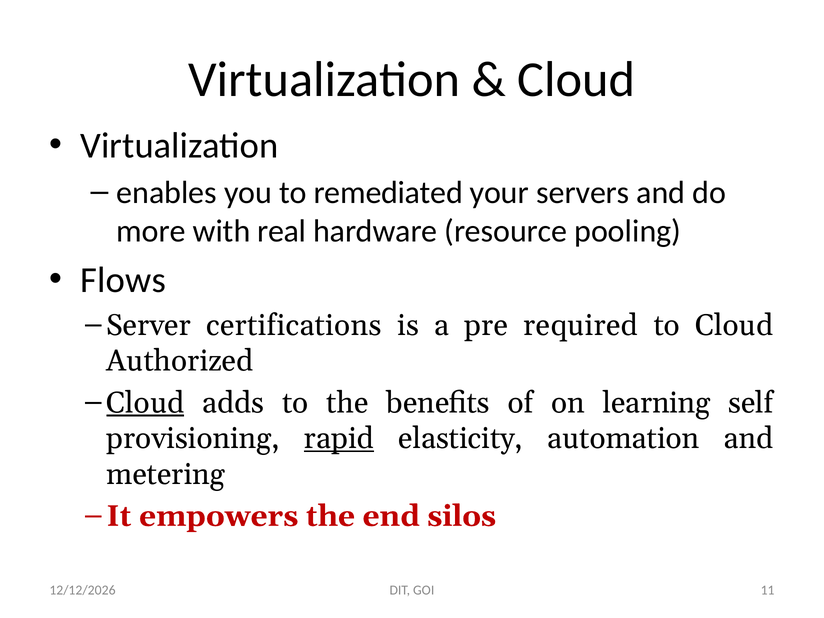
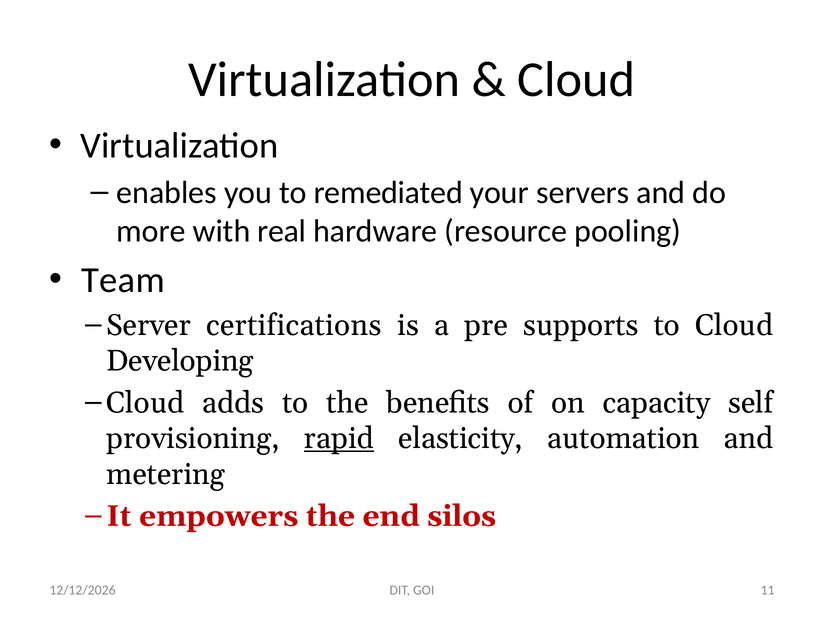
Flows: Flows -> Team
required: required -> supports
Authorized: Authorized -> Developing
Cloud at (145, 403) underline: present -> none
learning: learning -> capacity
